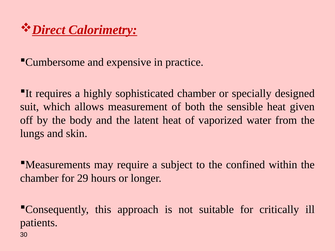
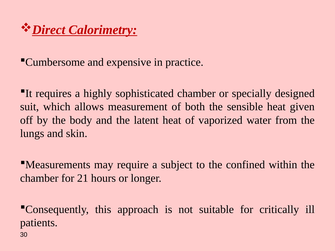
29: 29 -> 21
